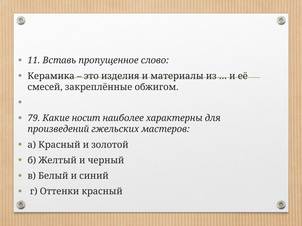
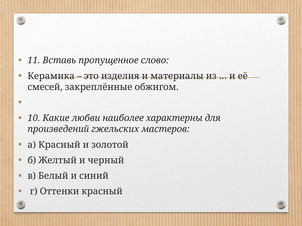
79: 79 -> 10
носит: носит -> любви
